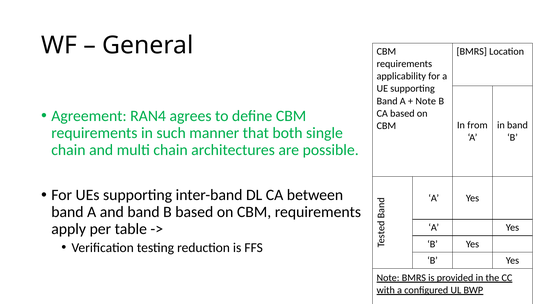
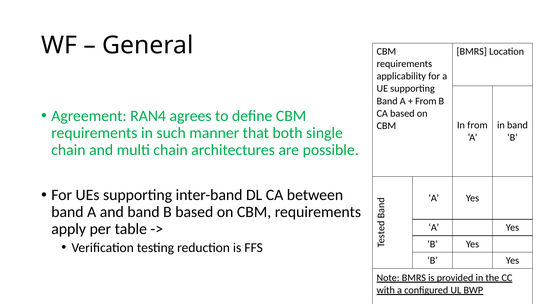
Note at (426, 101): Note -> From
